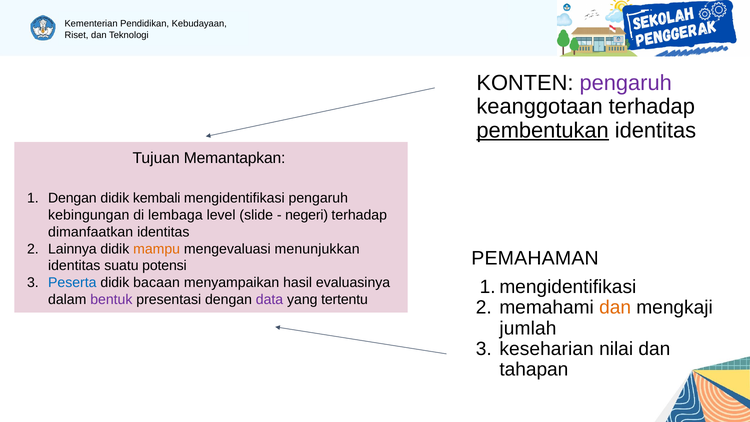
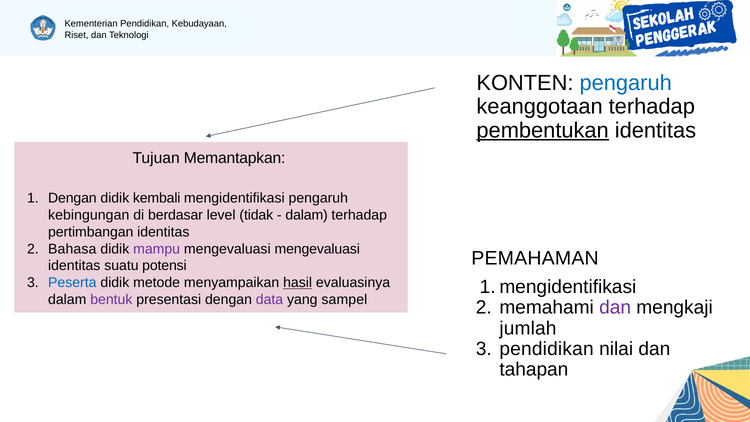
pengaruh at (626, 83) colour: purple -> blue
lembaga: lembaga -> berdasar
slide: slide -> tidak
negeri at (307, 215): negeri -> dalam
dimanfaatkan: dimanfaatkan -> pertimbangan
Lainnya: Lainnya -> Bahasa
mampu colour: orange -> purple
mengevaluasi menunjukkan: menunjukkan -> mengevaluasi
bacaan: bacaan -> metode
hasil underline: none -> present
tertentu: tertentu -> sampel
dan at (615, 308) colour: orange -> purple
keseharian at (547, 349): keseharian -> pendidikan
